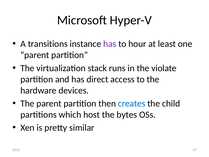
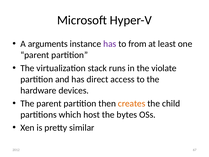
transitions: transitions -> arguments
hour: hour -> from
creates colour: blue -> orange
